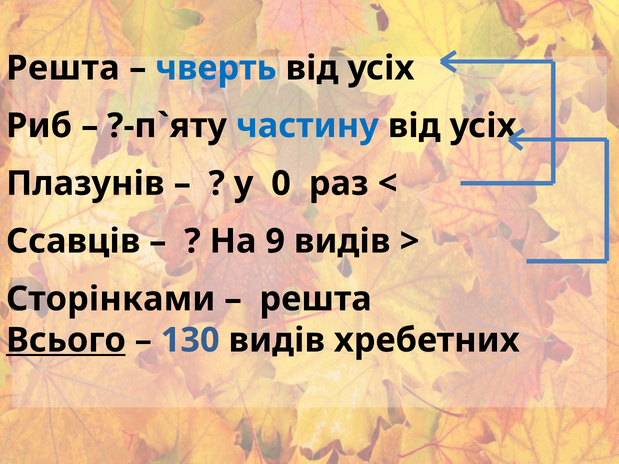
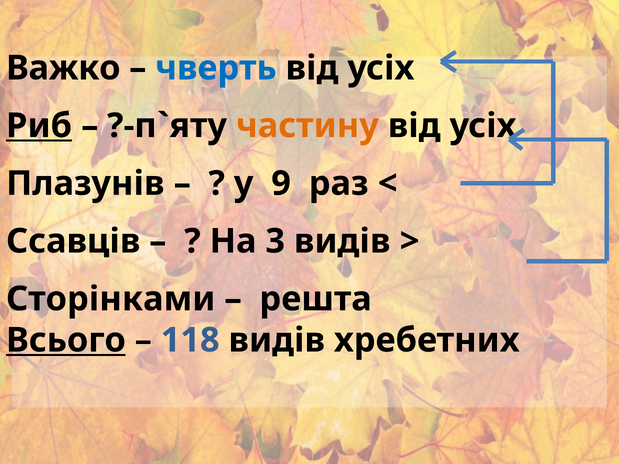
Решта at (63, 68): Решта -> Важко
Риб underline: none -> present
частину colour: blue -> orange
0: 0 -> 9
9: 9 -> 3
130: 130 -> 118
